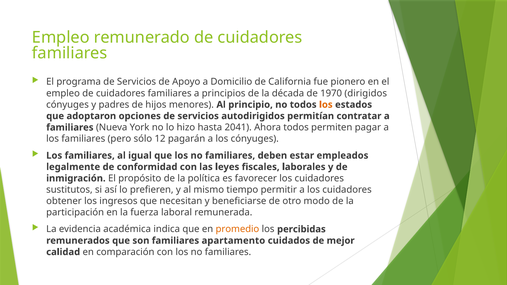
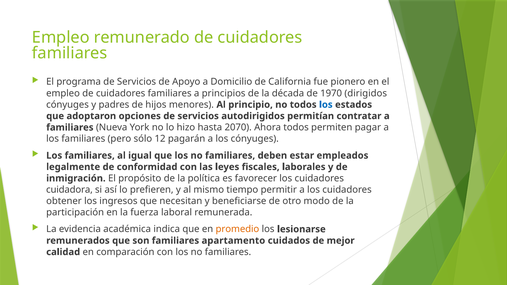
los at (326, 105) colour: orange -> blue
2041: 2041 -> 2070
sustitutos: sustitutos -> cuidadora
percibidas: percibidas -> lesionarse
